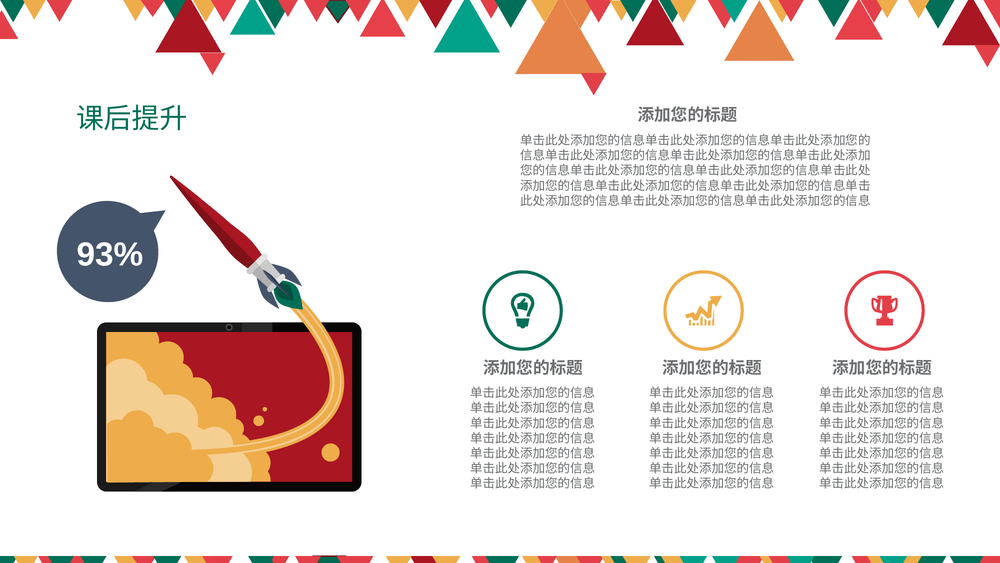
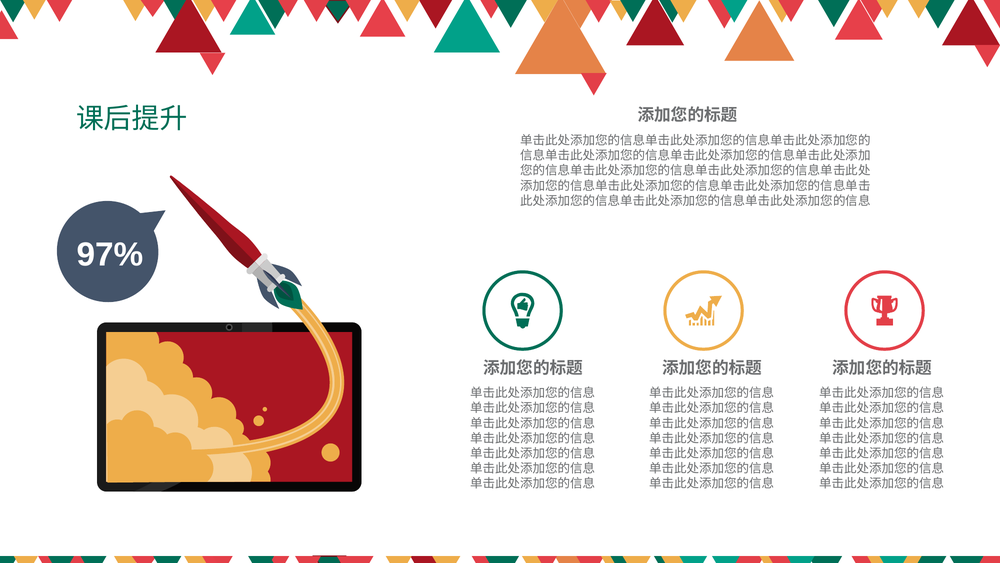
93%: 93% -> 97%
